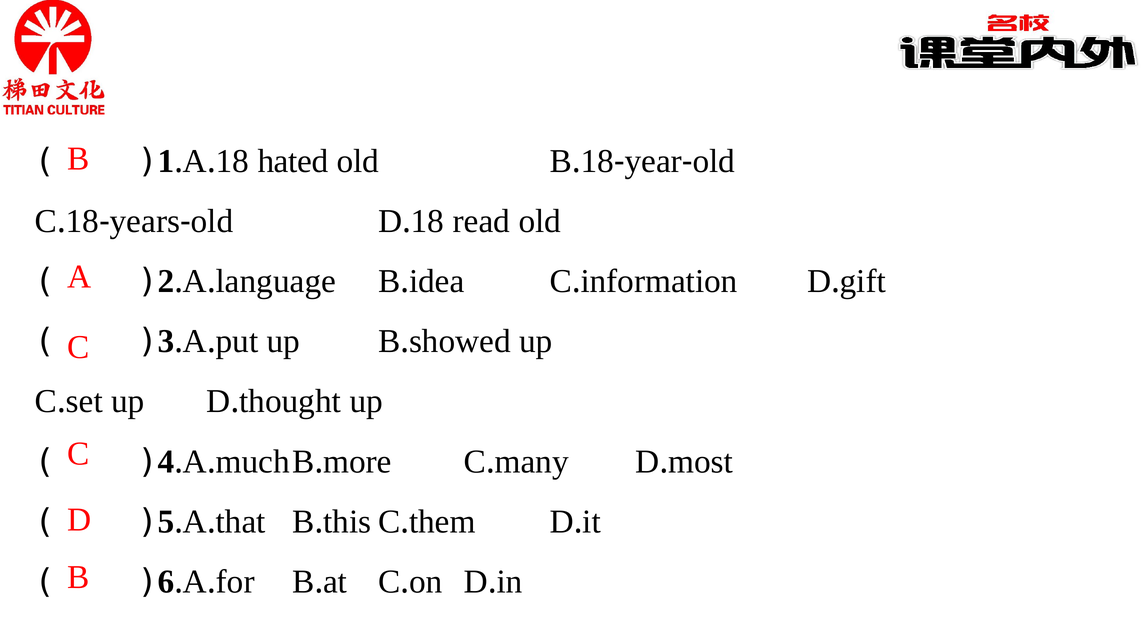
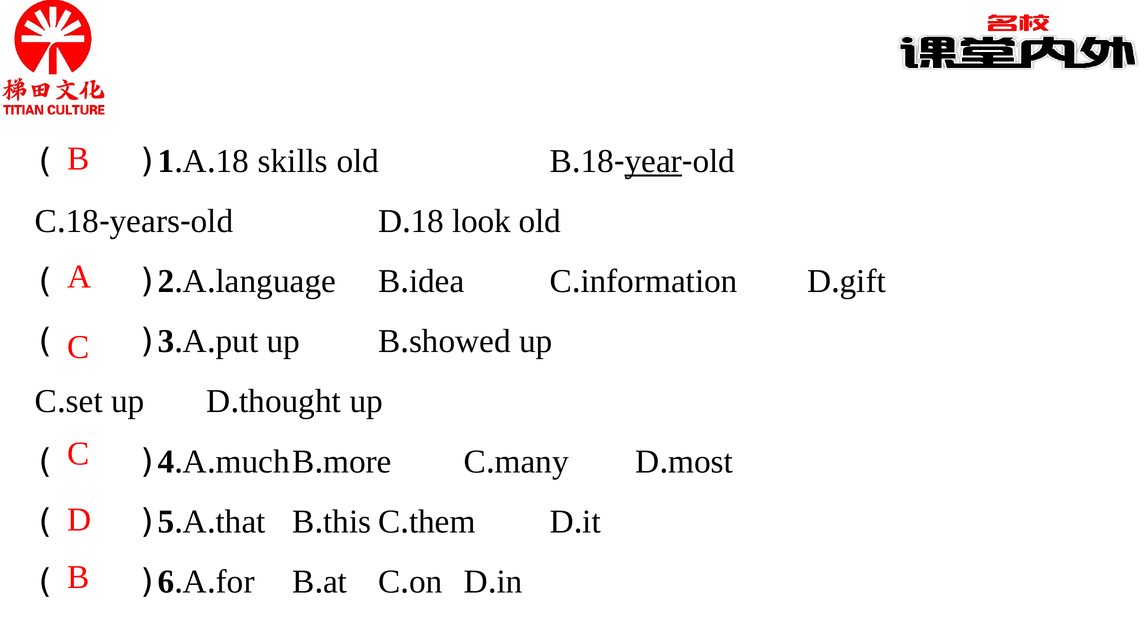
hated: hated -> skills
year underline: none -> present
read: read -> look
